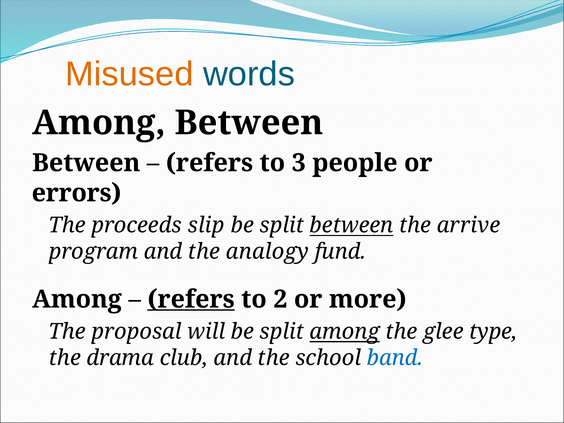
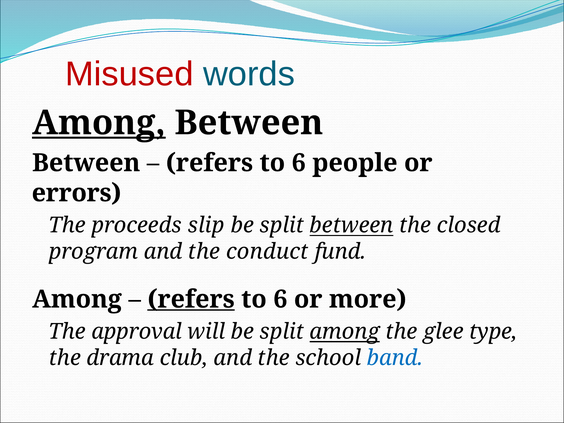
Misused colour: orange -> red
Among at (99, 123) underline: none -> present
3 at (299, 163): 3 -> 6
arrive: arrive -> closed
analogy: analogy -> conduct
2 at (280, 299): 2 -> 6
proposal: proposal -> approval
